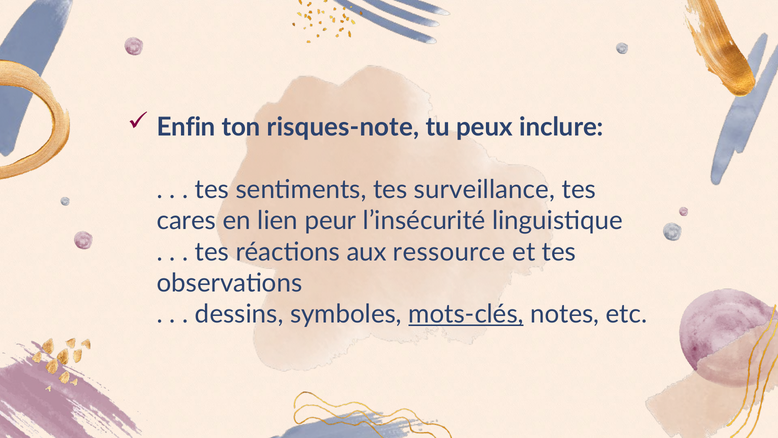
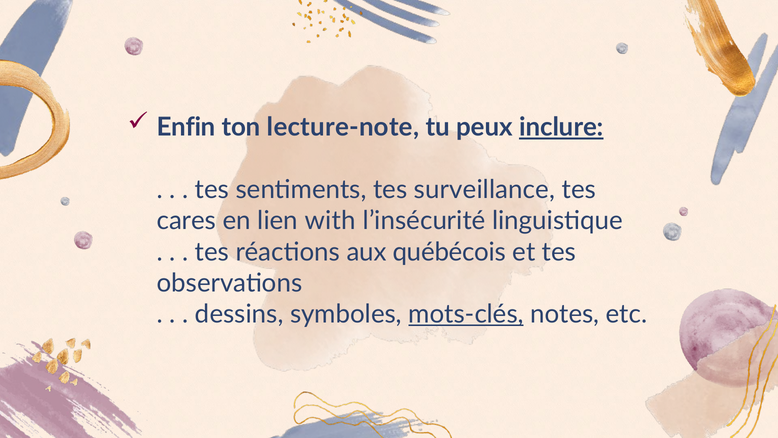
risques-note: risques-note -> lecture-note
inclure underline: none -> present
peur: peur -> with
ressource: ressource -> québécois
